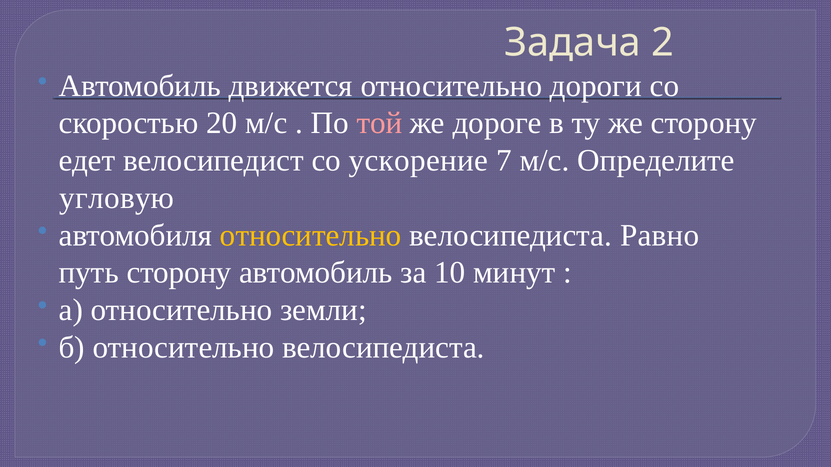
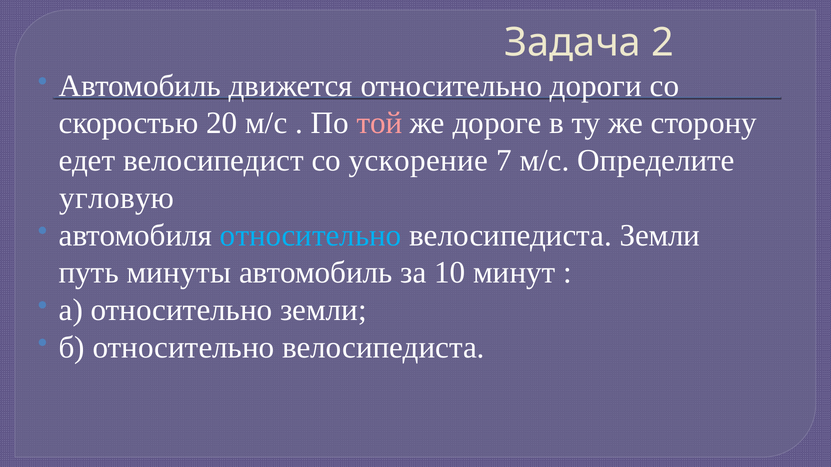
относительно at (311, 235) colour: yellow -> light blue
велосипедиста Равно: Равно -> Земли
путь сторону: сторону -> минуты
